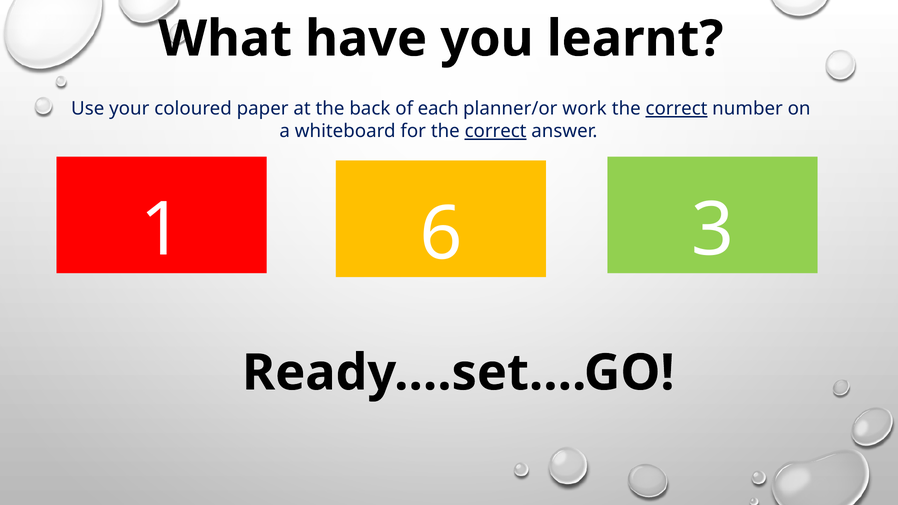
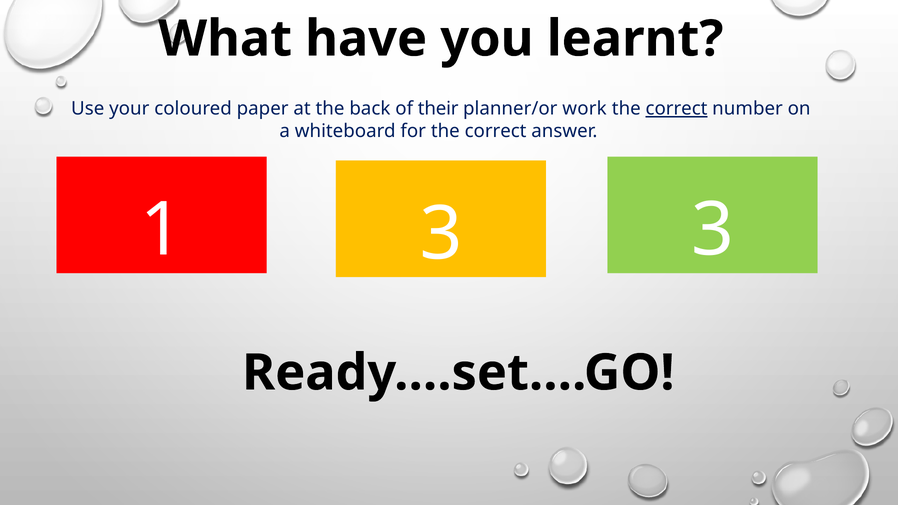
each: each -> their
correct at (496, 131) underline: present -> none
1 6: 6 -> 3
